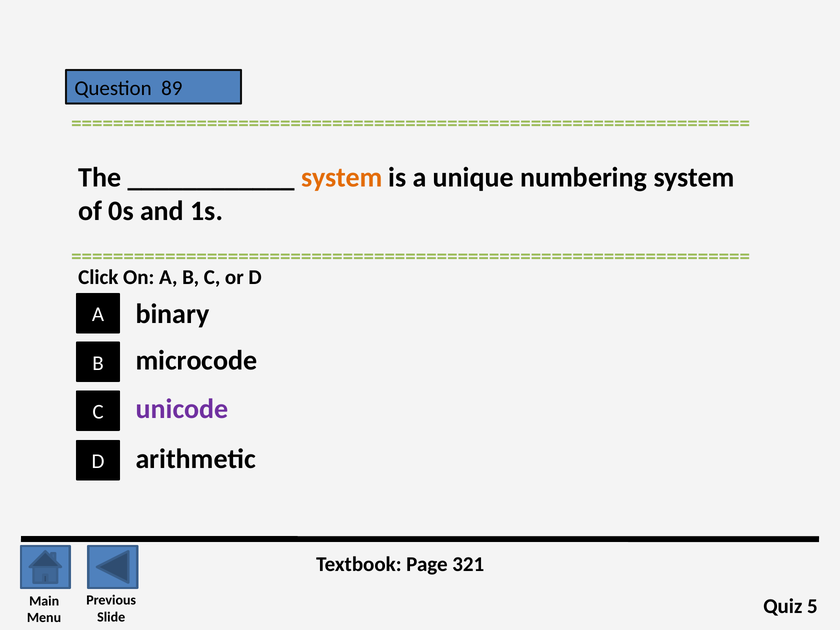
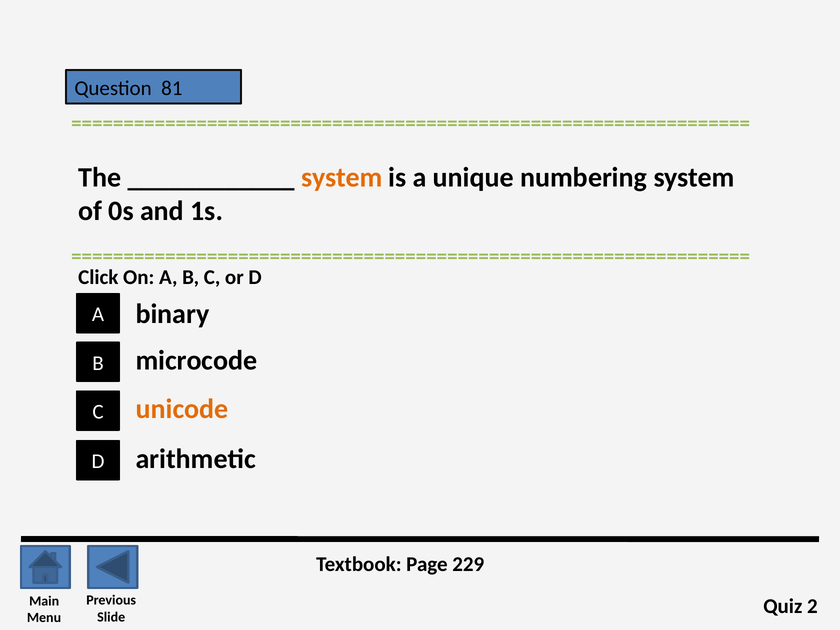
89: 89 -> 81
unicode colour: purple -> orange
321: 321 -> 229
5: 5 -> 2
